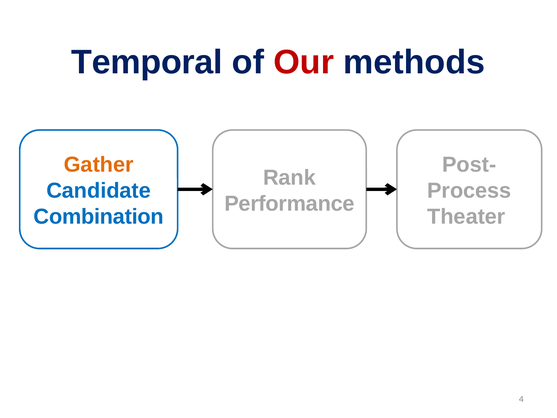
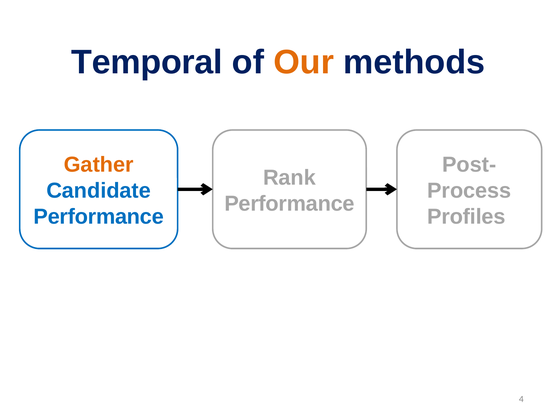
Our colour: red -> orange
Combination at (99, 217): Combination -> Performance
Theater: Theater -> Profiles
